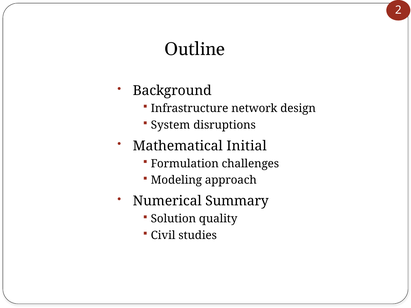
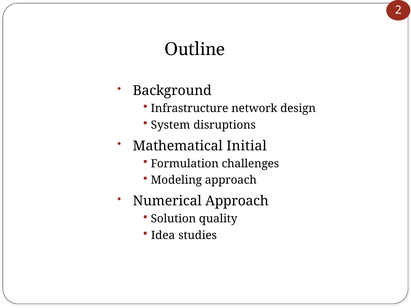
Numerical Summary: Summary -> Approach
Civil: Civil -> Idea
